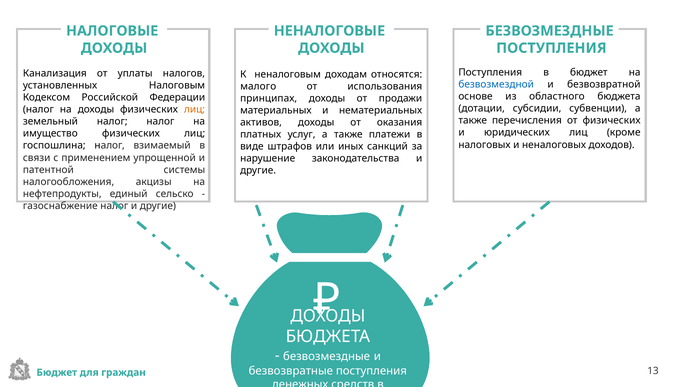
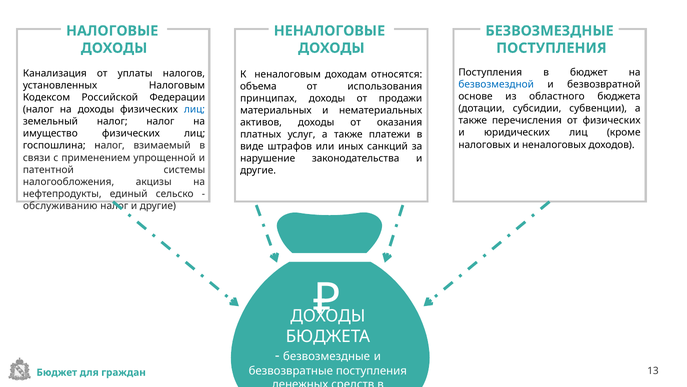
малого: малого -> объема
лиц at (195, 109) colour: orange -> blue
газоснабжение: газоснабжение -> обслуживанию
